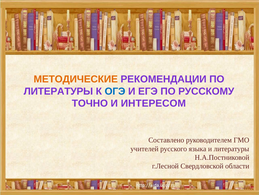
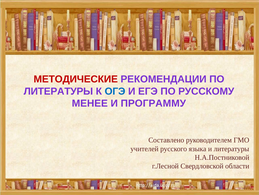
МЕТОДИЧЕСКИЕ colour: orange -> red
ТОЧНО: ТОЧНО -> МЕНЕЕ
ИНТЕРЕСОМ: ИНТЕРЕСОМ -> ПРОГРАММУ
